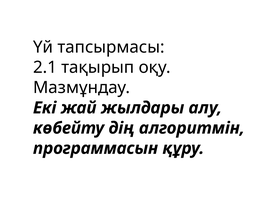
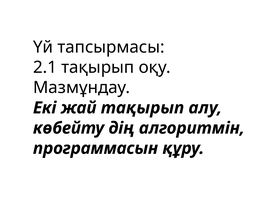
жай жылдары: жылдары -> тақырып
